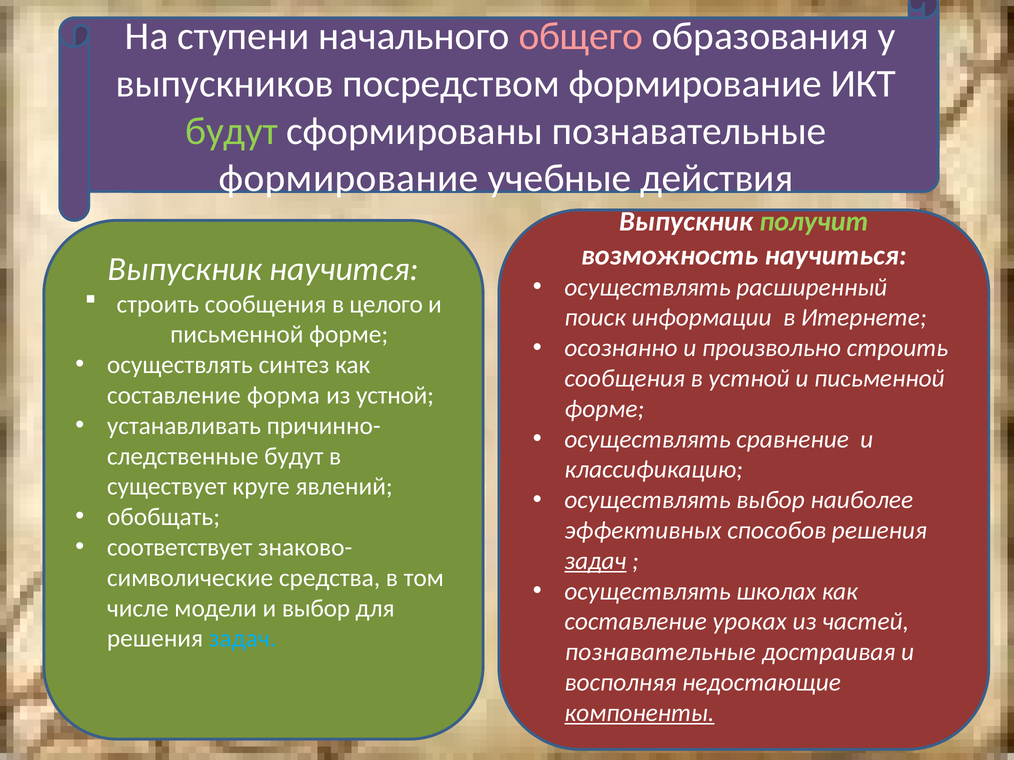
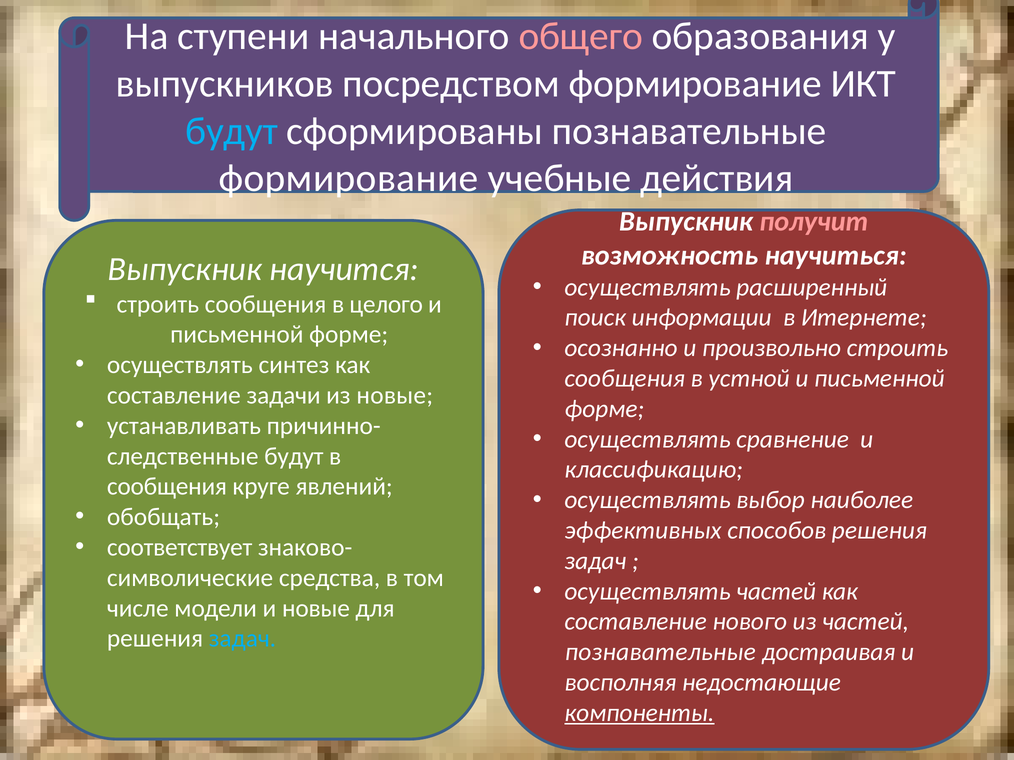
будут at (232, 131) colour: light green -> light blue
получит colour: light green -> pink
форма: форма -> задачи
из устной: устной -> новые
существует at (167, 487): существует -> сообщения
задач at (595, 561) underline: present -> none
осуществлять школах: школах -> частей
и выбор: выбор -> новые
уроках: уроках -> нового
